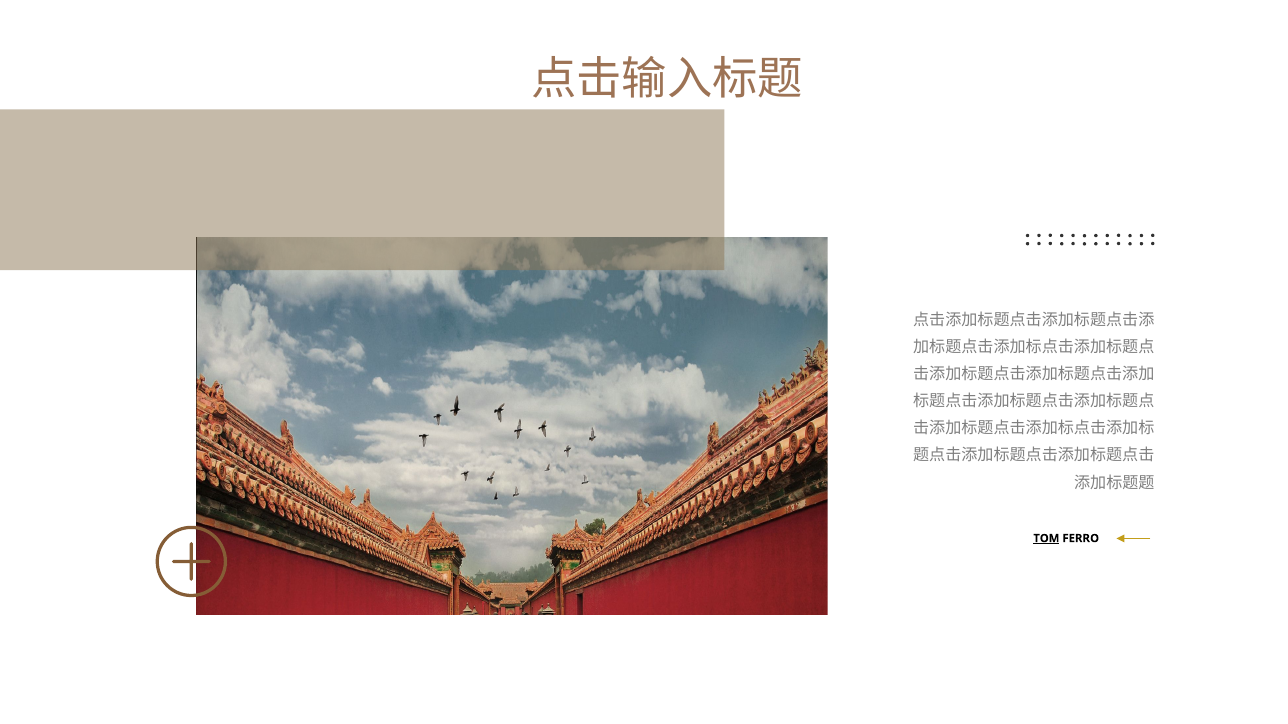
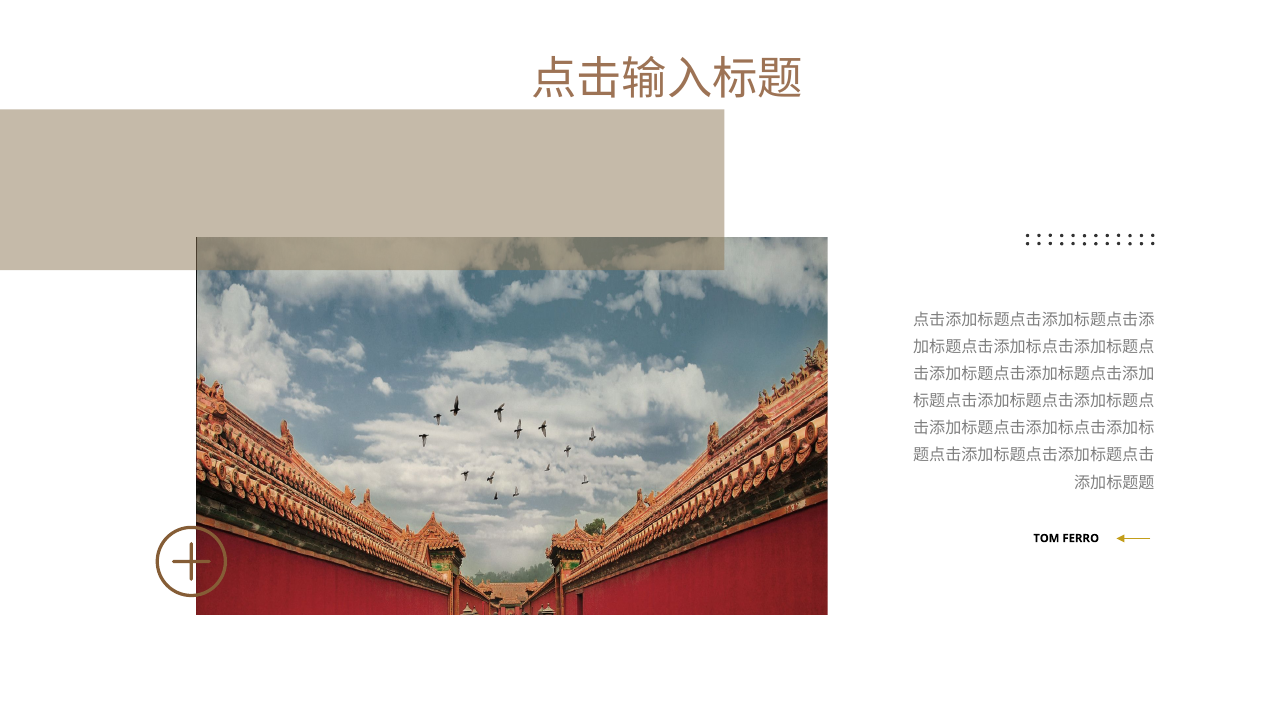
TOM underline: present -> none
